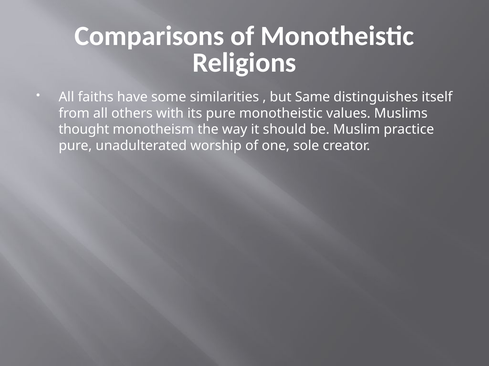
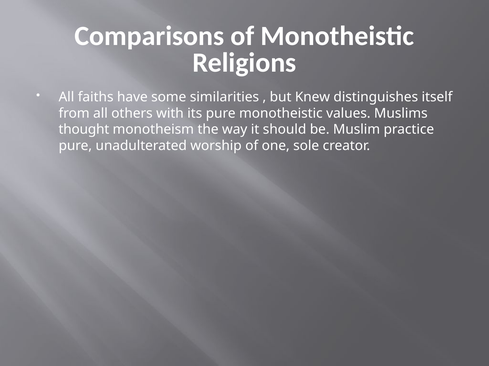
Same: Same -> Knew
